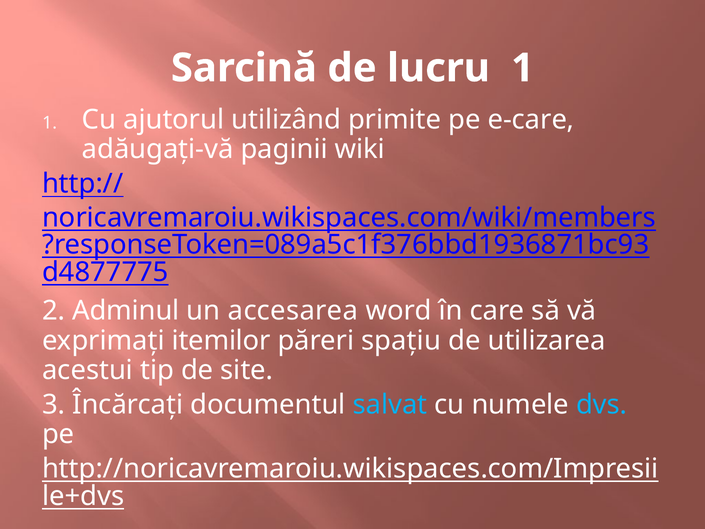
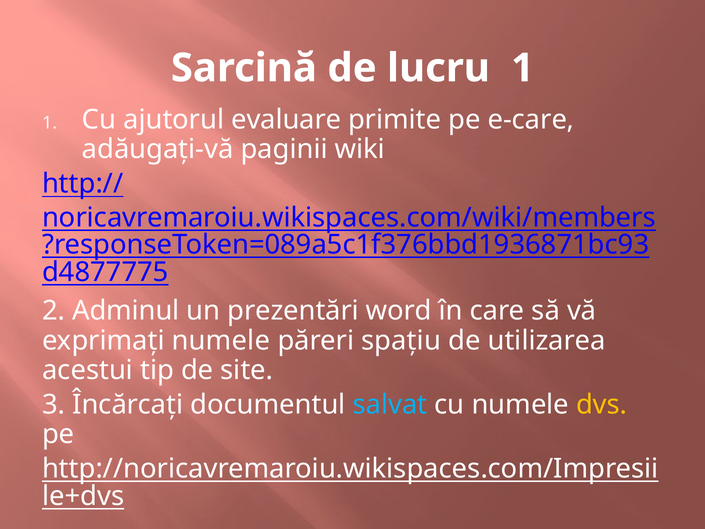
utilizând: utilizând -> evaluare
accesarea: accesarea -> prezentări
exprimaţi itemilor: itemilor -> numele
dvs colour: light blue -> yellow
